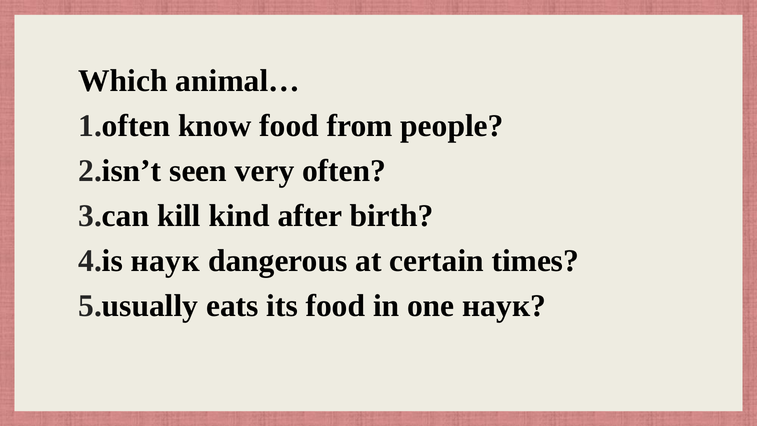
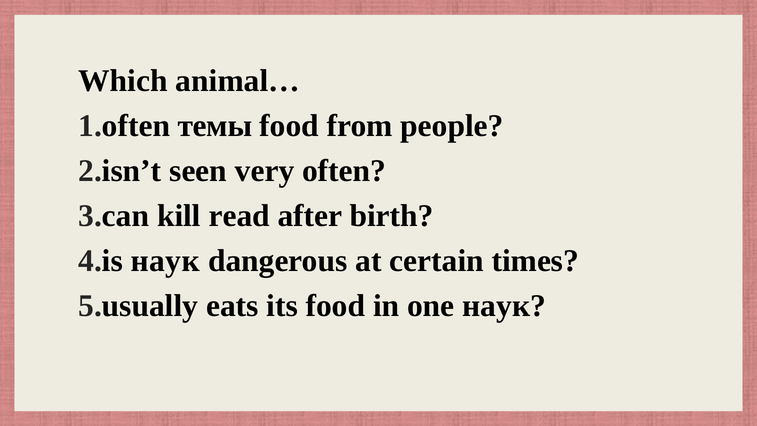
know: know -> темы
kind: kind -> read
